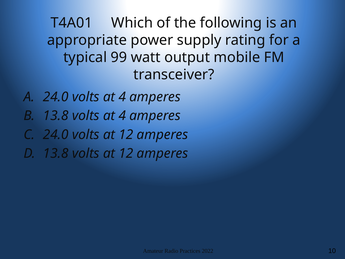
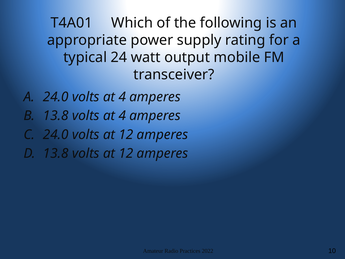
99: 99 -> 24
